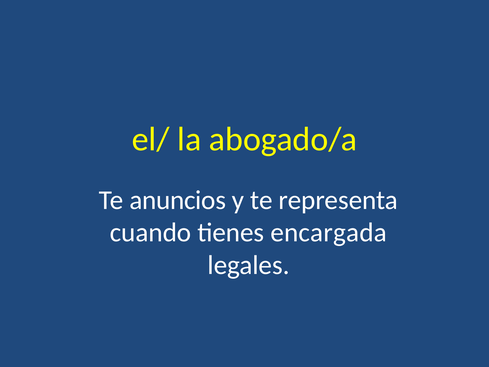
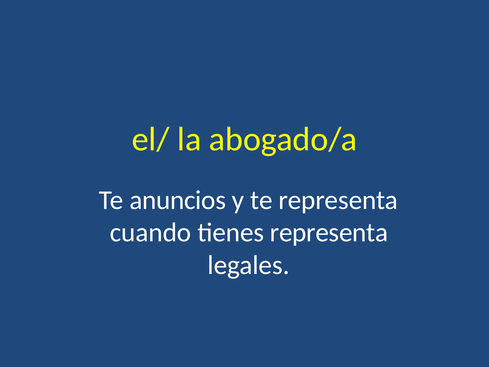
tienes encargada: encargada -> representa
